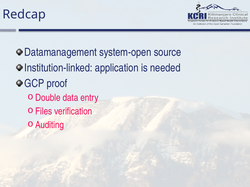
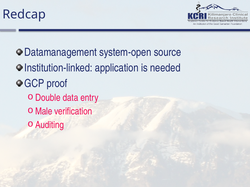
Files: Files -> Male
